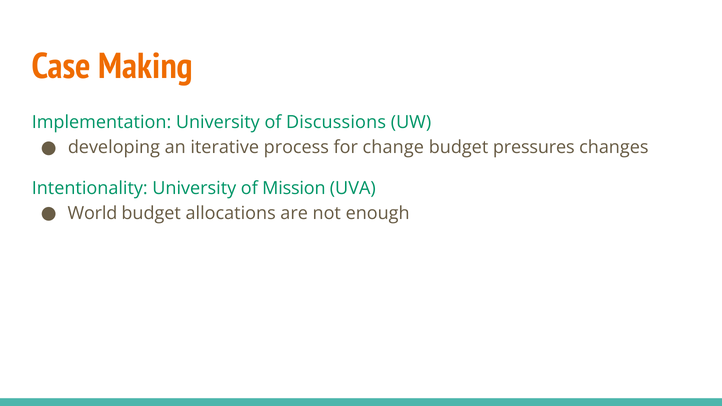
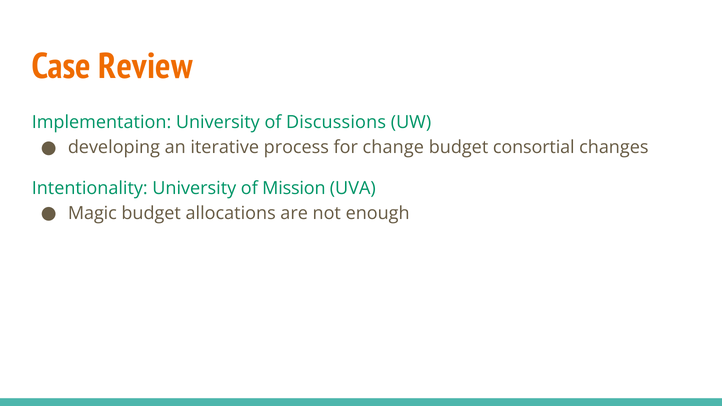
Making: Making -> Review
pressures: pressures -> consortial
World: World -> Magic
